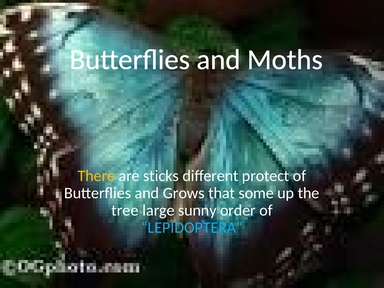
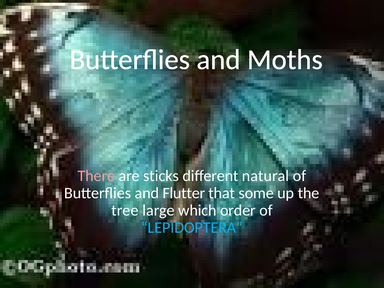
There colour: yellow -> pink
protect: protect -> natural
Grows: Grows -> Flutter
sunny: sunny -> which
